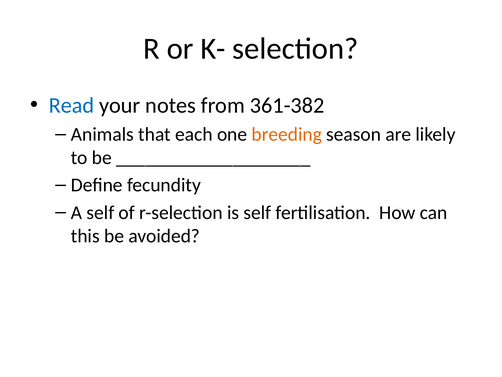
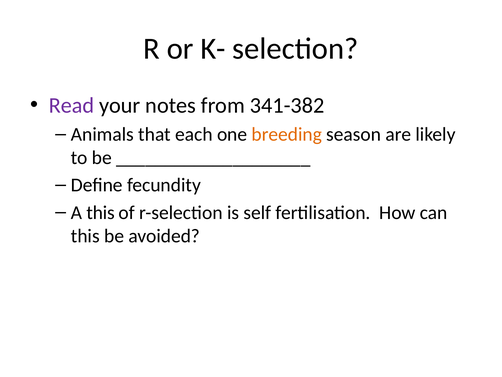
Read colour: blue -> purple
361-382: 361-382 -> 341-382
A self: self -> this
